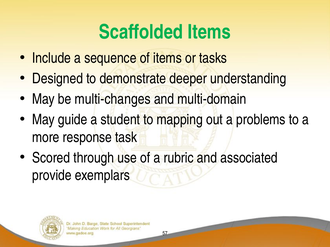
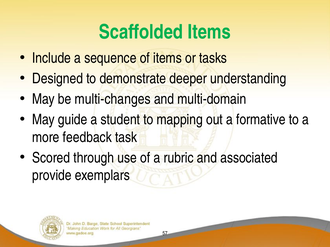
problems: problems -> formative
response: response -> feedback
